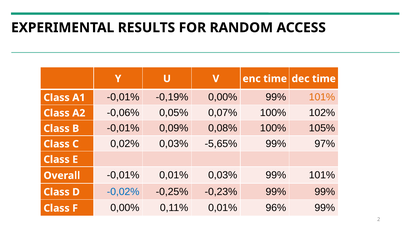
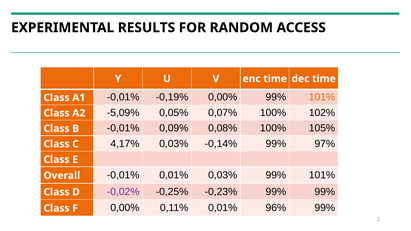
-0,06%: -0,06% -> -5,09%
0,02%: 0,02% -> 4,17%
-5,65%: -5,65% -> -0,14%
-0,02% colour: blue -> purple
